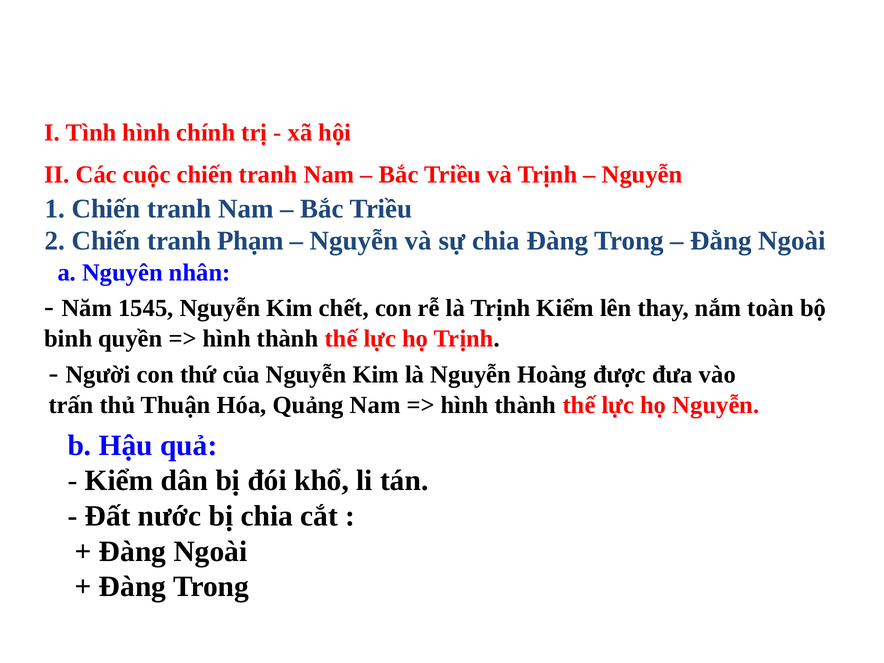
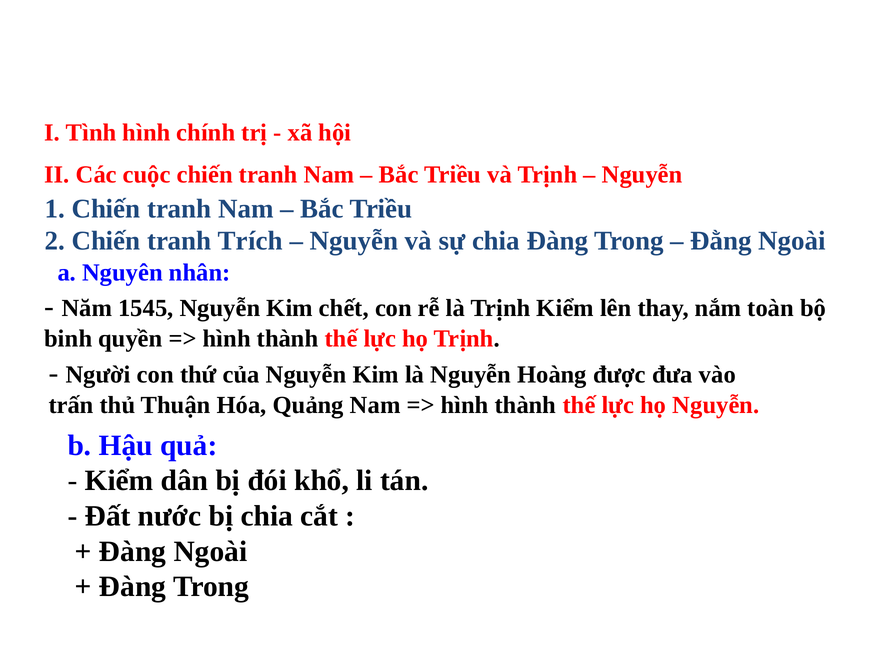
Phạm: Phạm -> Trích
